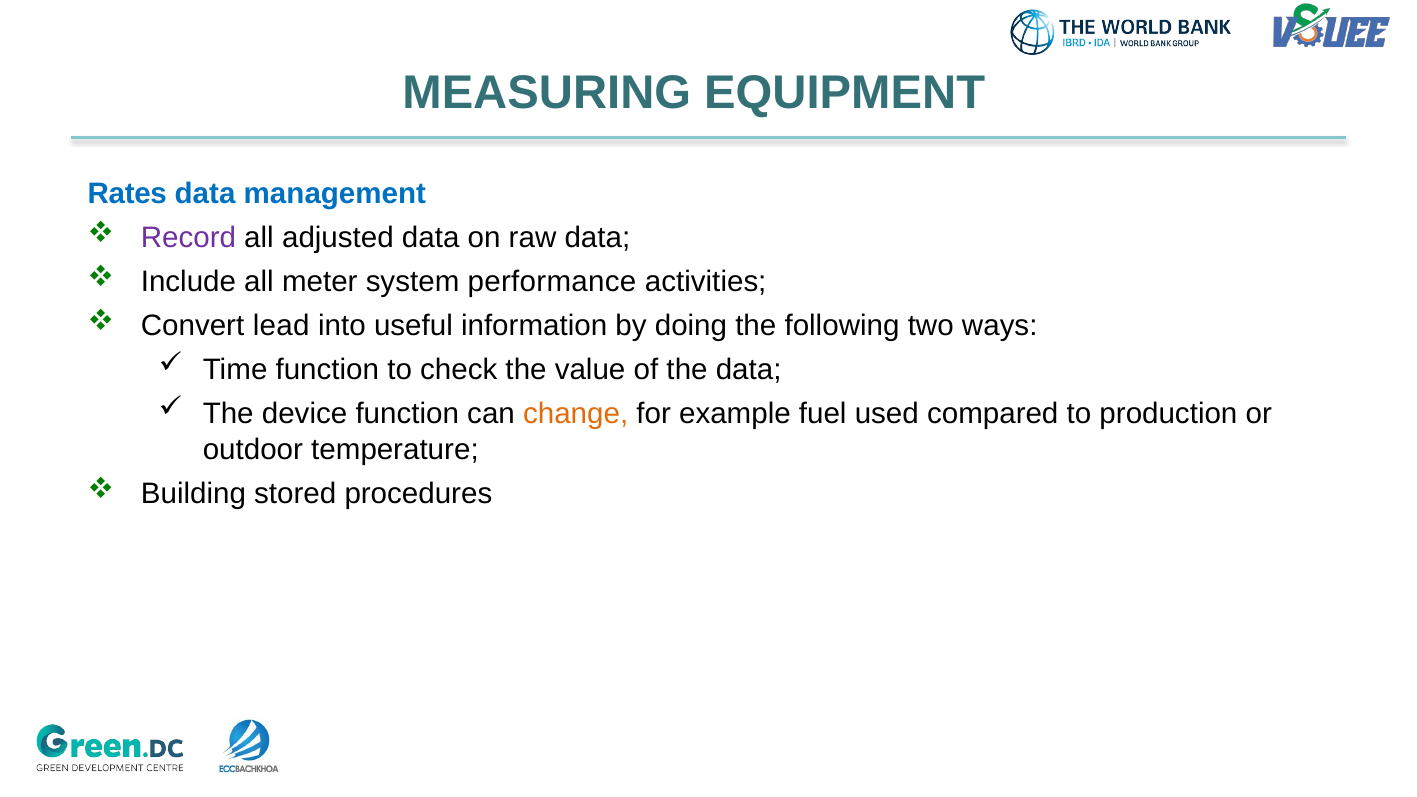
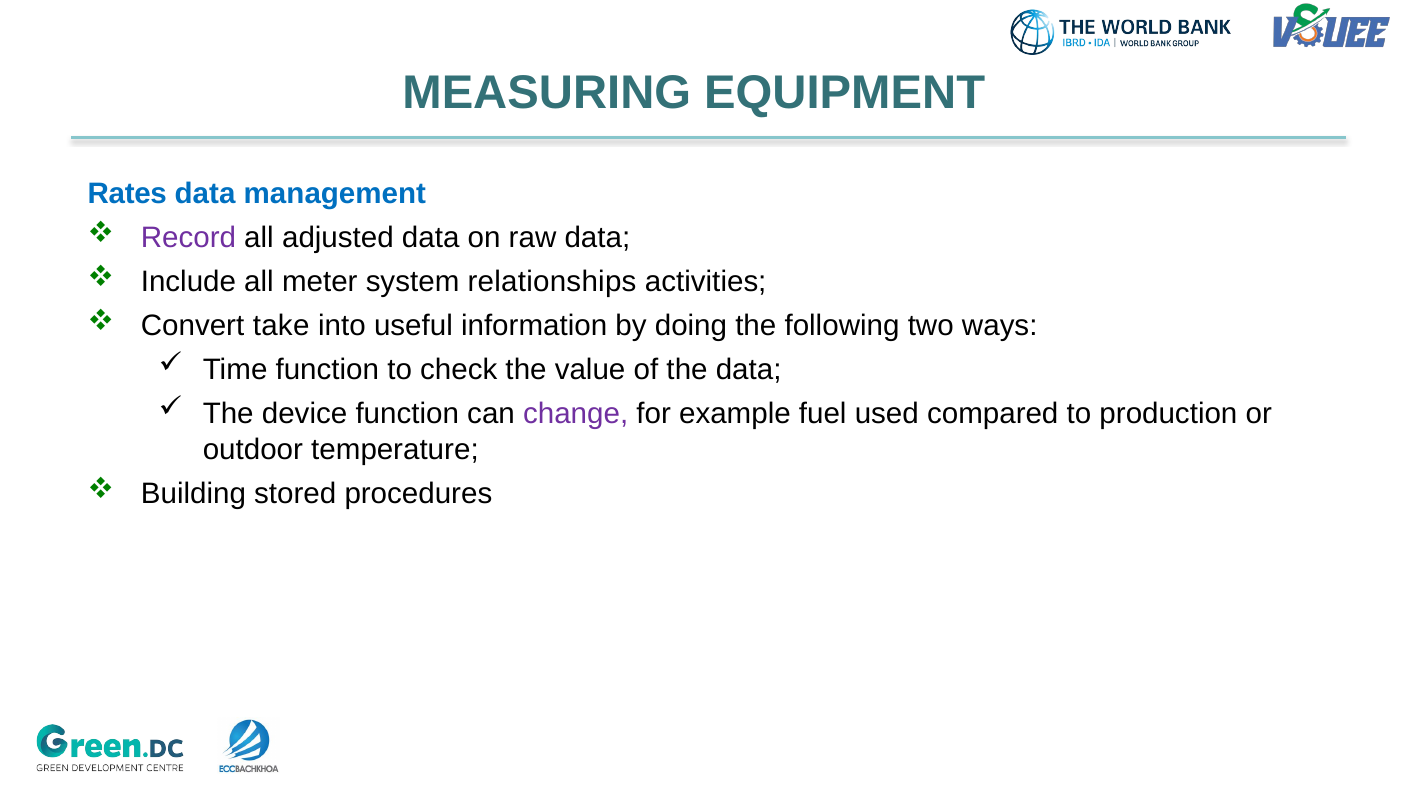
performance: performance -> relationships
lead: lead -> take
change colour: orange -> purple
